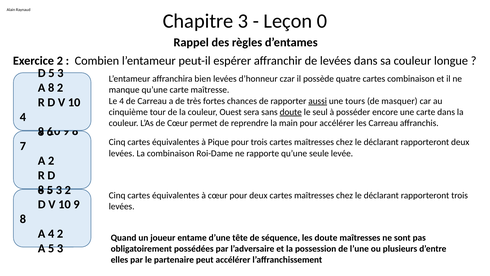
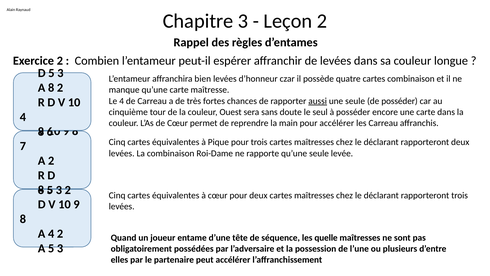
Leçon 0: 0 -> 2
une tours: tours -> seule
de masquer: masquer -> posséder
doute at (291, 112) underline: present -> none
les doute: doute -> quelle
